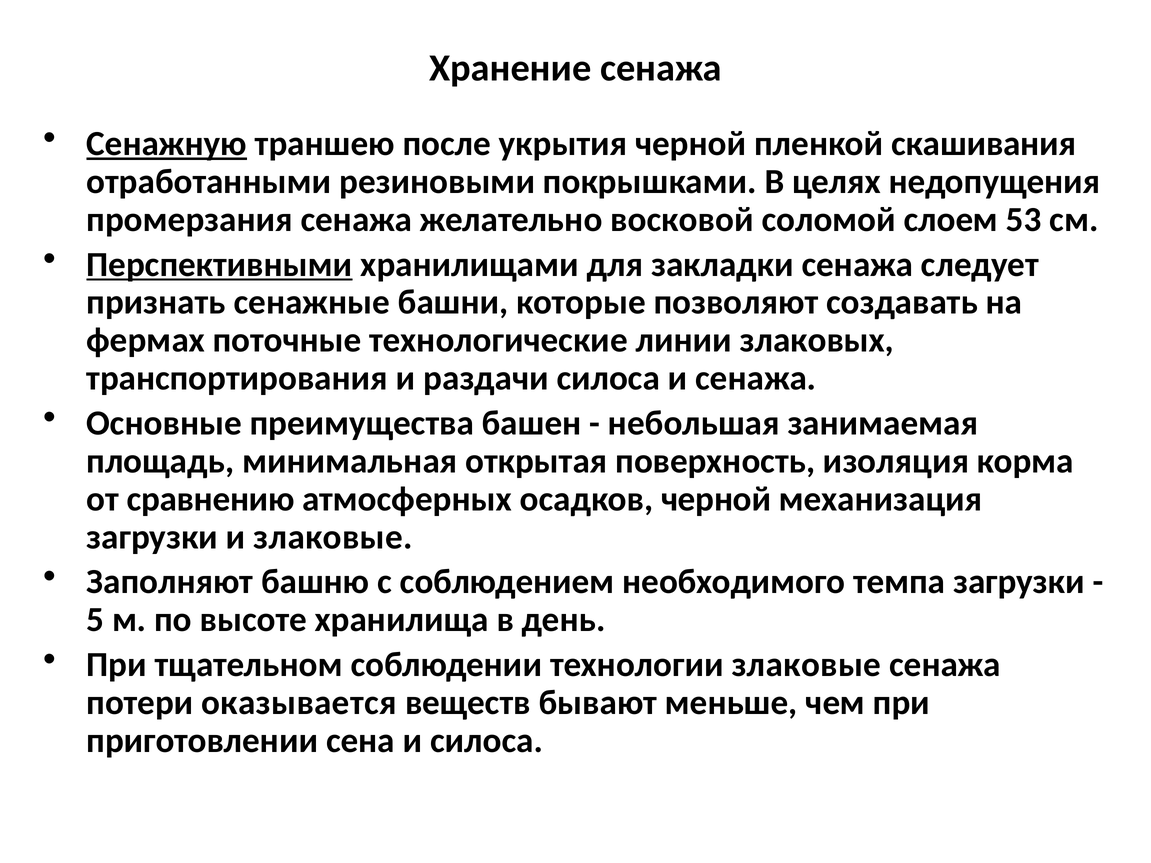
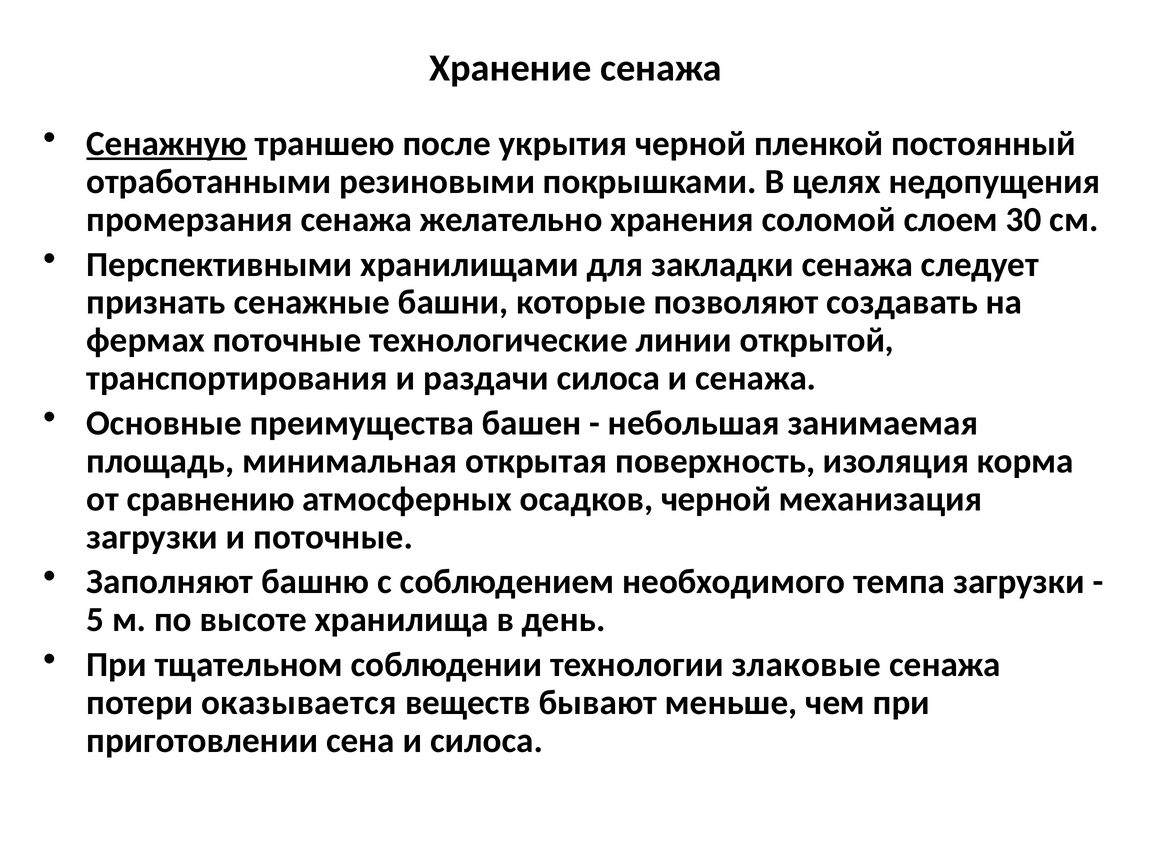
скашивания: скашивания -> постоянный
восковой: восковой -> хранения
53: 53 -> 30
Перспективными underline: present -> none
злаковых: злаковых -> открытой
и злаковые: злаковые -> поточные
